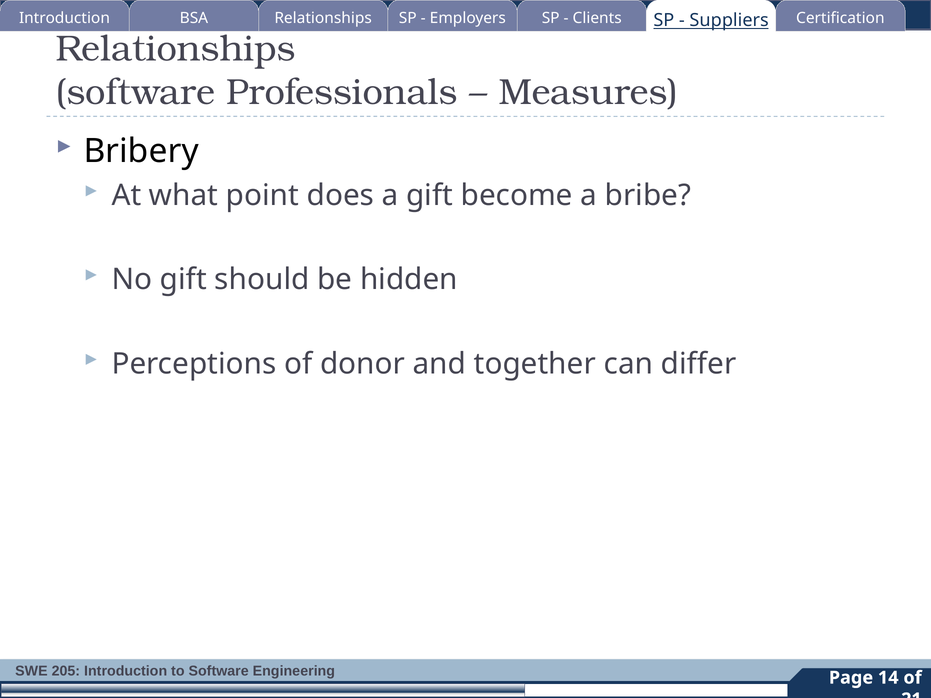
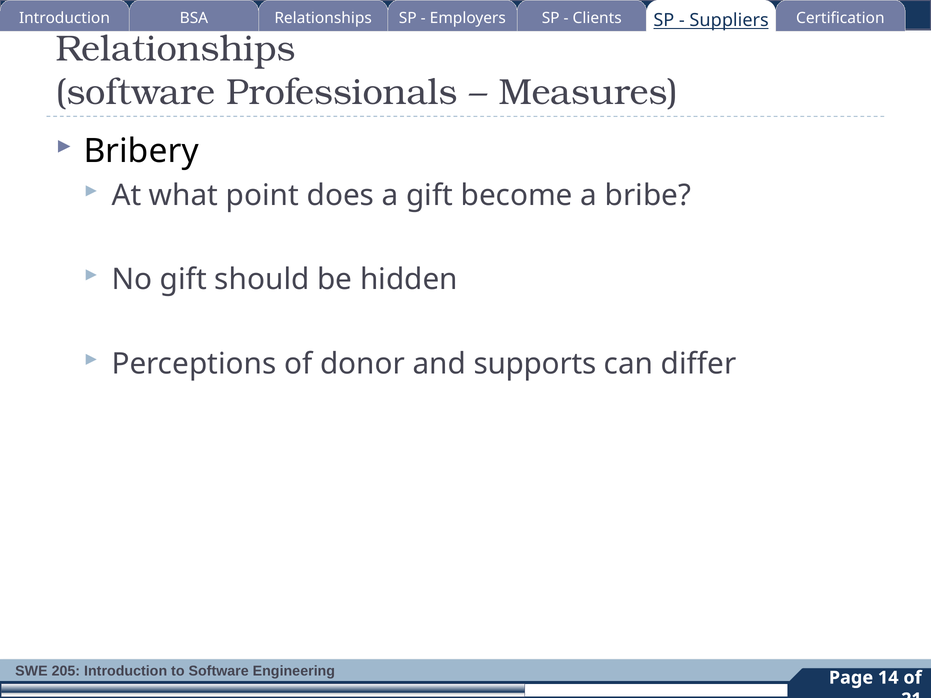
together: together -> supports
